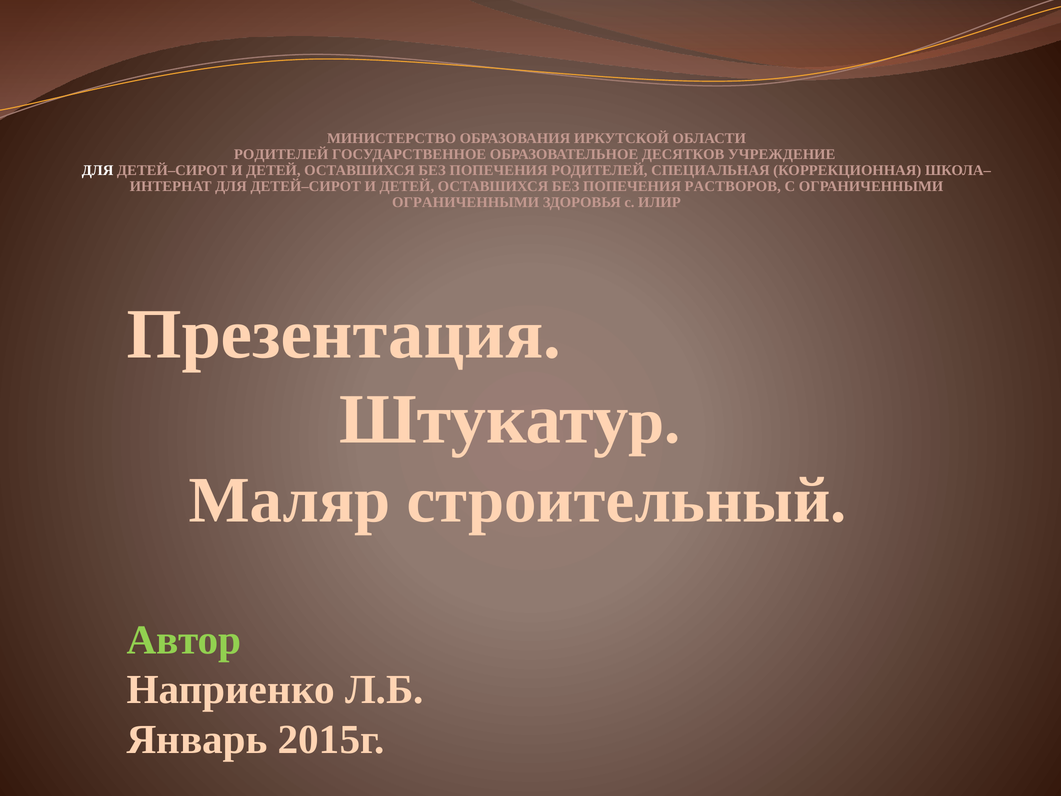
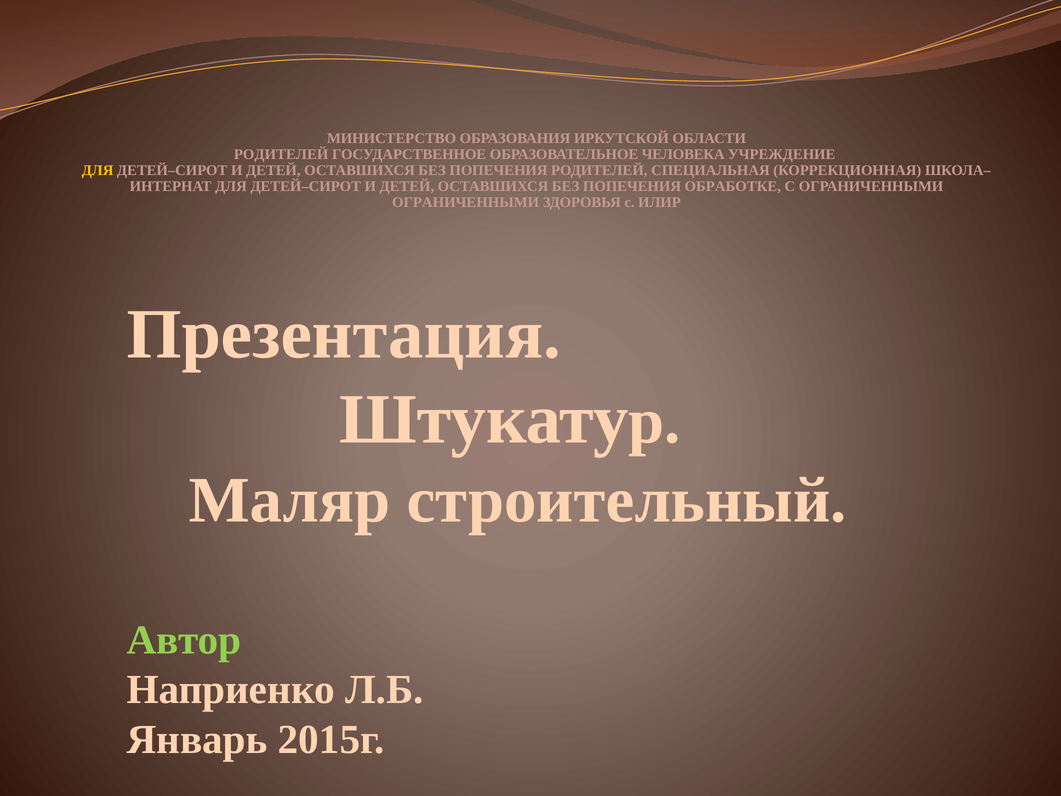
ДЕСЯТКОВ: ДЕСЯТКОВ -> ЧЕЛОВЕКА
ДЛЯ at (98, 170) colour: white -> yellow
РАСТВОРОВ: РАСТВОРОВ -> ОБРАБОТКЕ
